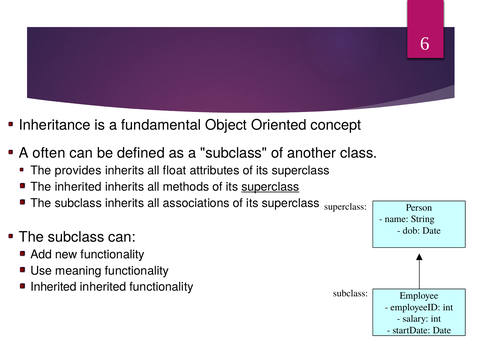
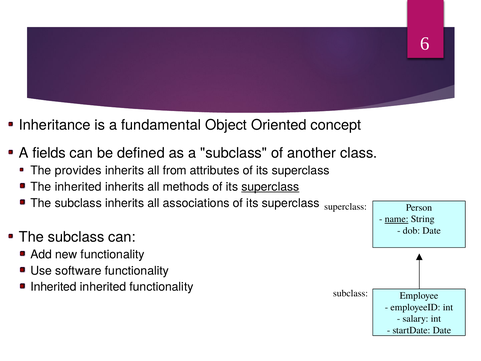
often: often -> fields
float: float -> from
name underline: none -> present
meaning: meaning -> software
